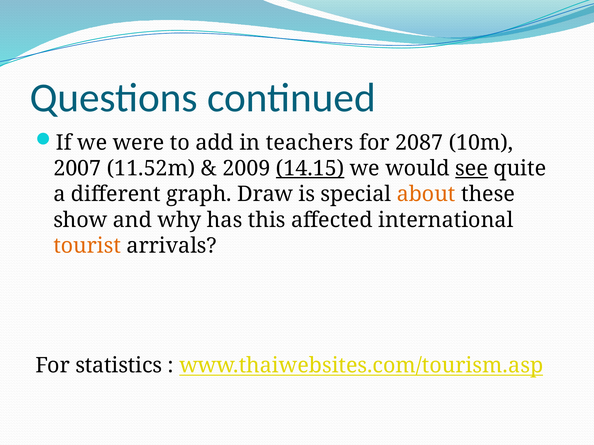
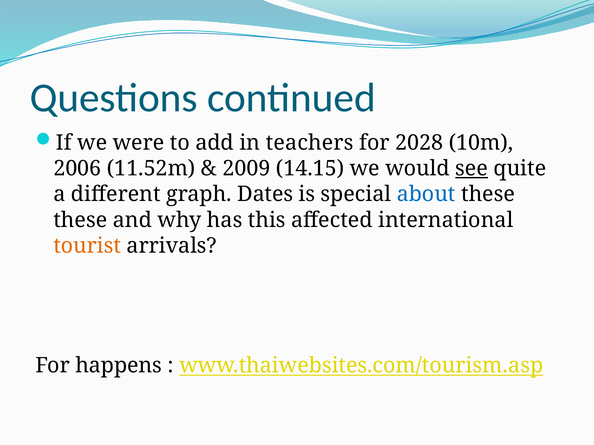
2087: 2087 -> 2028
2007: 2007 -> 2006
14.15 underline: present -> none
Draw: Draw -> Dates
about colour: orange -> blue
show at (80, 220): show -> these
statistics: statistics -> happens
